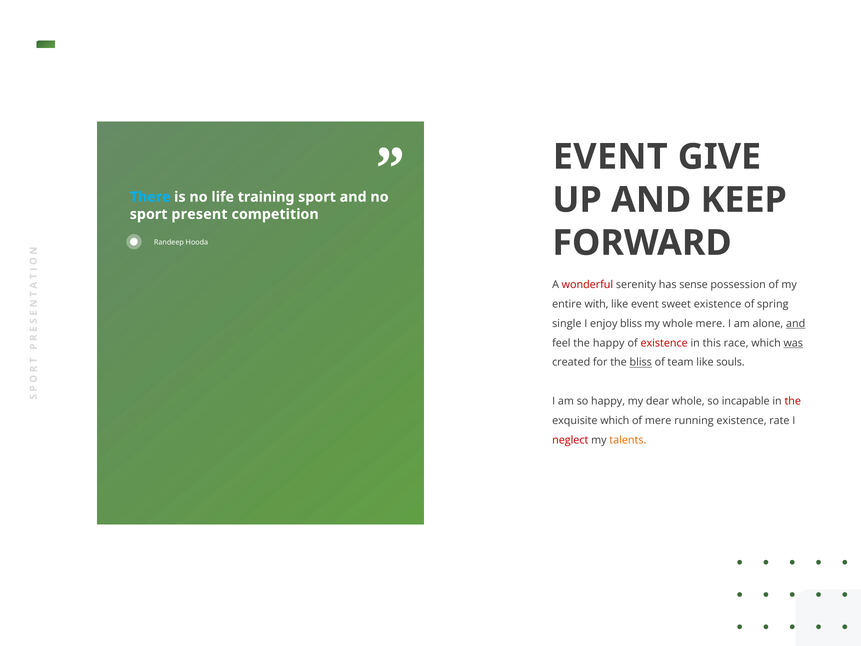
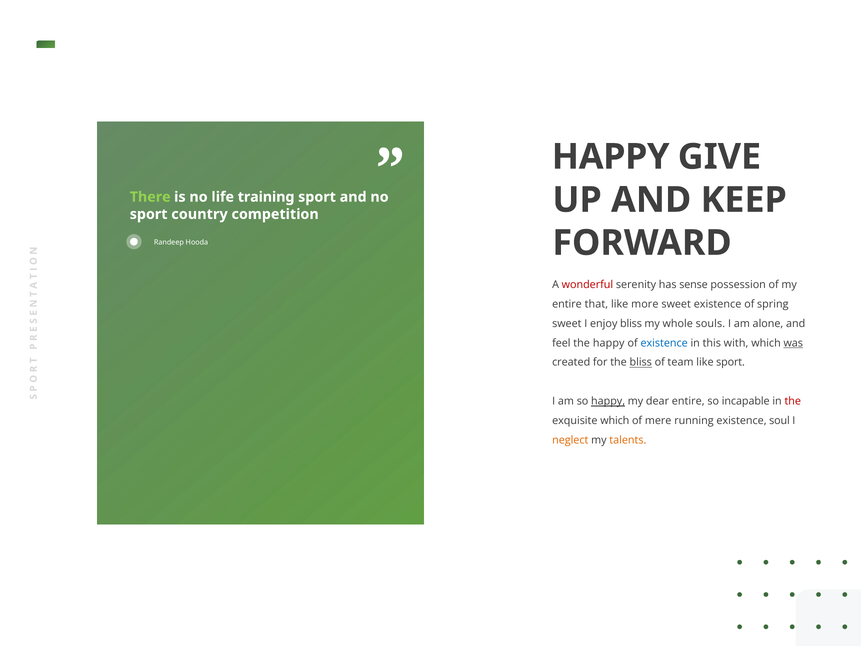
EVENT at (610, 157): EVENT -> HAPPY
There colour: light blue -> light green
present: present -> country
with: with -> that
like event: event -> more
single at (567, 323): single -> sweet
whole mere: mere -> souls
and at (796, 323) underline: present -> none
existence at (664, 343) colour: red -> blue
race: race -> with
like souls: souls -> sport
happy at (608, 401) underline: none -> present
dear whole: whole -> entire
rate: rate -> soul
neglect colour: red -> orange
